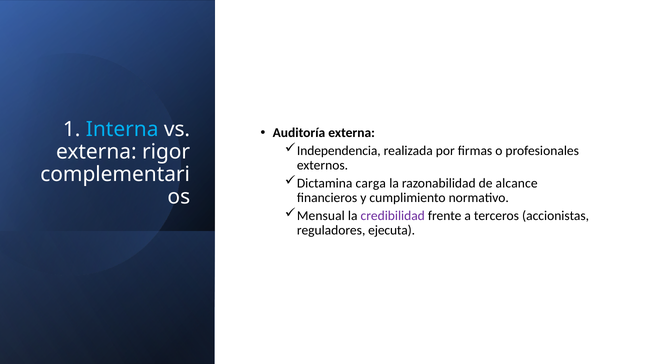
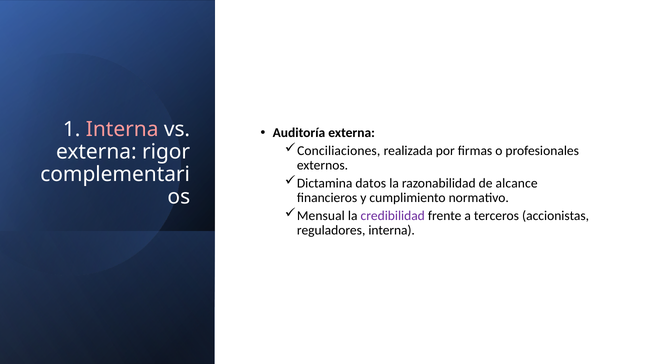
Interna at (122, 130) colour: light blue -> pink
Independencia: Independencia -> Conciliaciones
carga: carga -> datos
reguladores ejecuta: ejecuta -> interna
